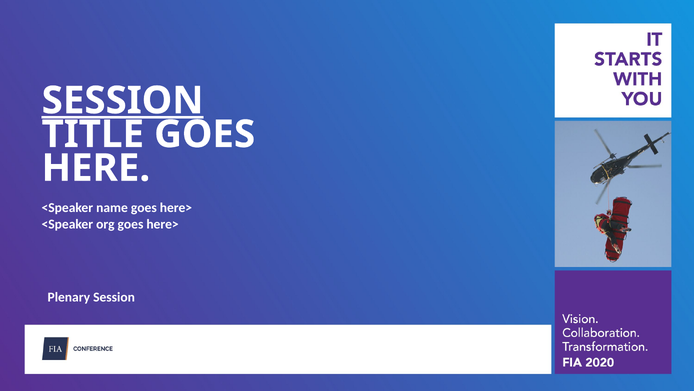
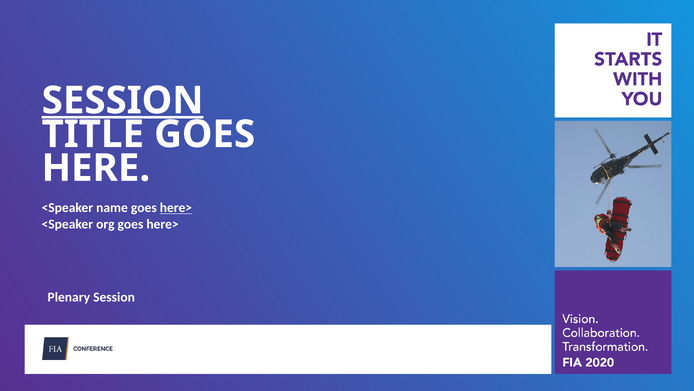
here> at (176, 208) underline: none -> present
